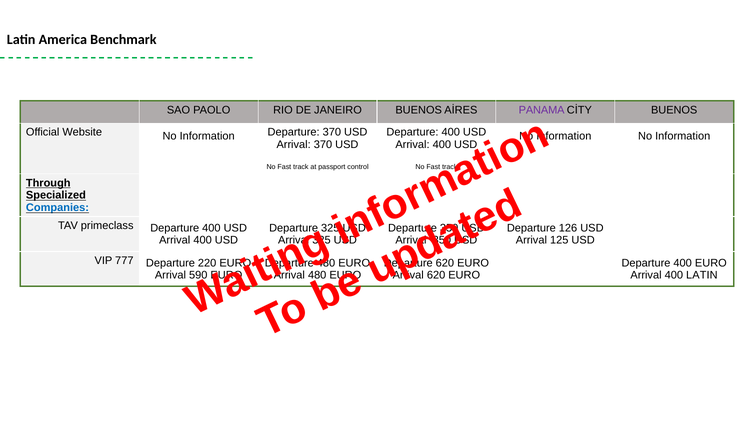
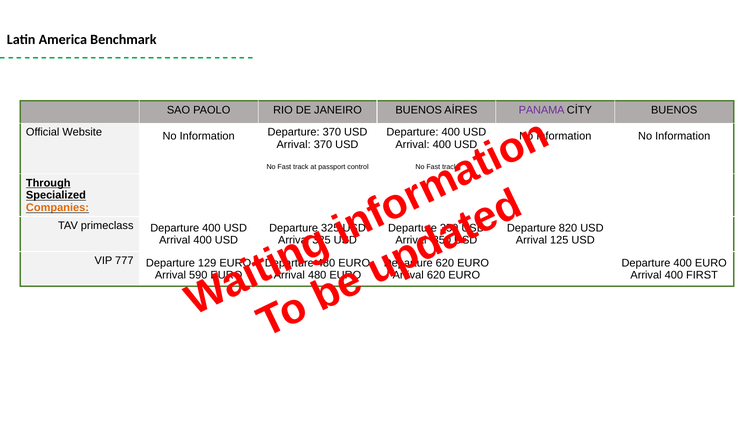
Companies colour: blue -> orange
126: 126 -> 820
220: 220 -> 129
400 LATIN: LATIN -> FIRST
